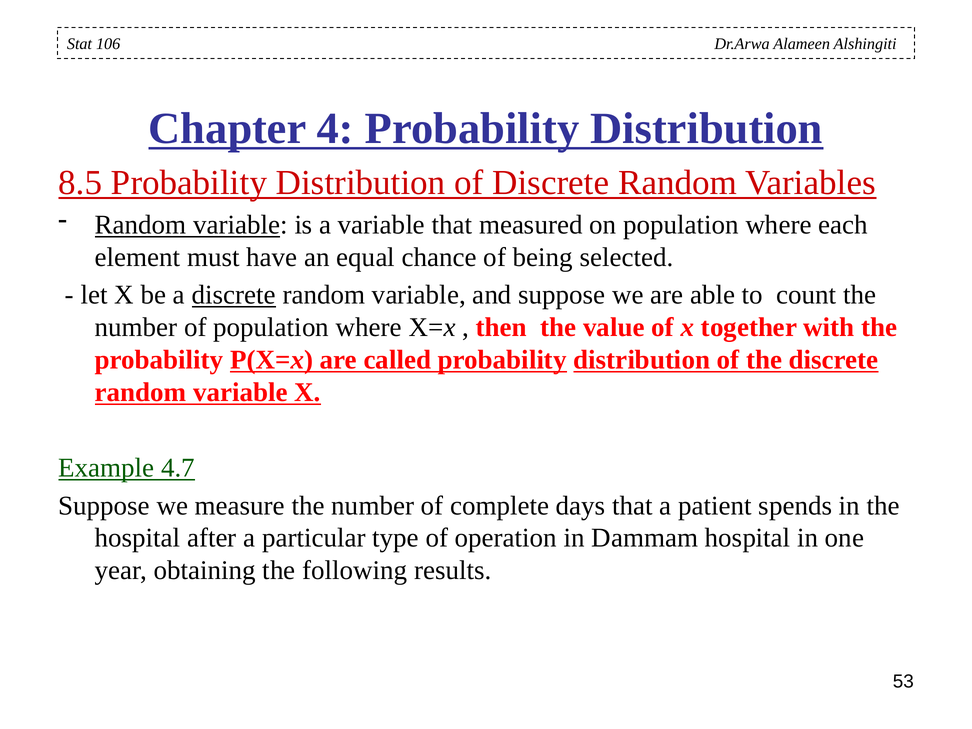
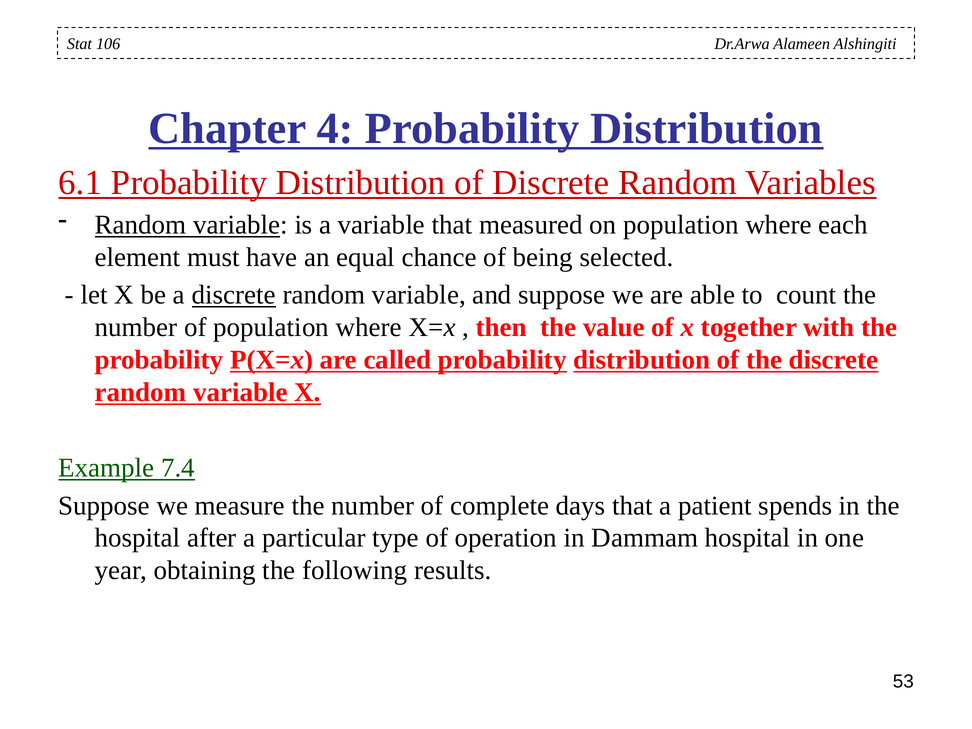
8.5: 8.5 -> 6.1
4.7: 4.7 -> 7.4
